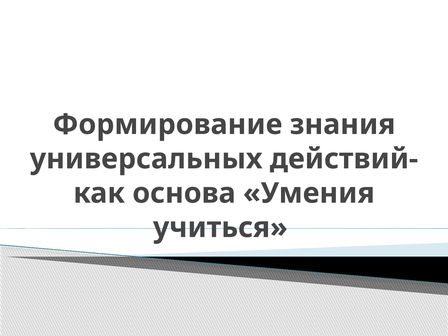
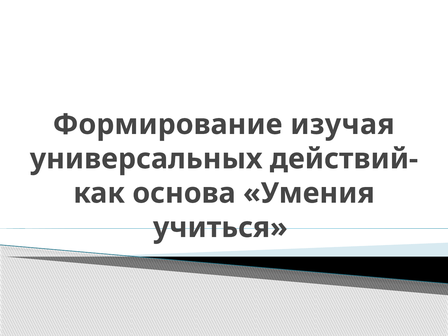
знания: знания -> изучая
